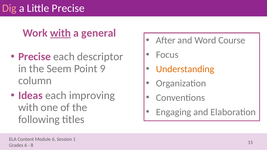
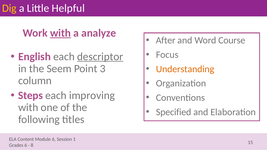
Dig colour: pink -> yellow
Little Precise: Precise -> Helpful
general: general -> analyze
Precise at (35, 57): Precise -> English
descriptor underline: none -> present
9: 9 -> 3
Ideas: Ideas -> Steps
Engaging: Engaging -> Specified
